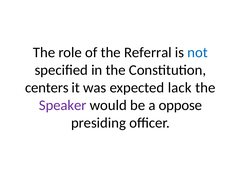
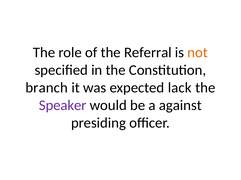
not colour: blue -> orange
centers: centers -> branch
oppose: oppose -> against
